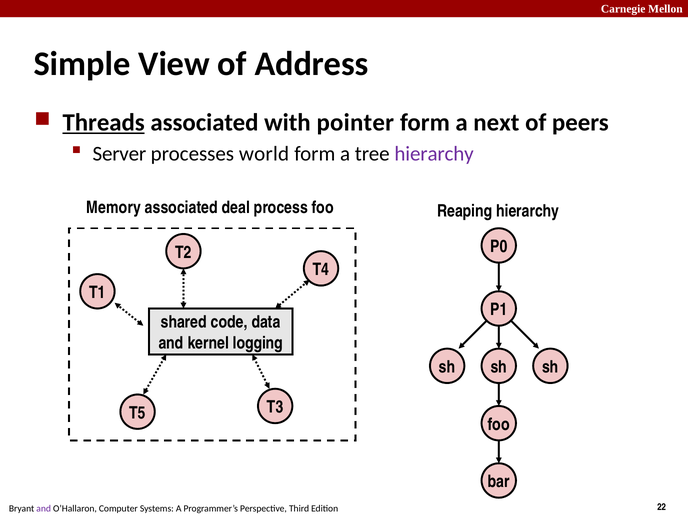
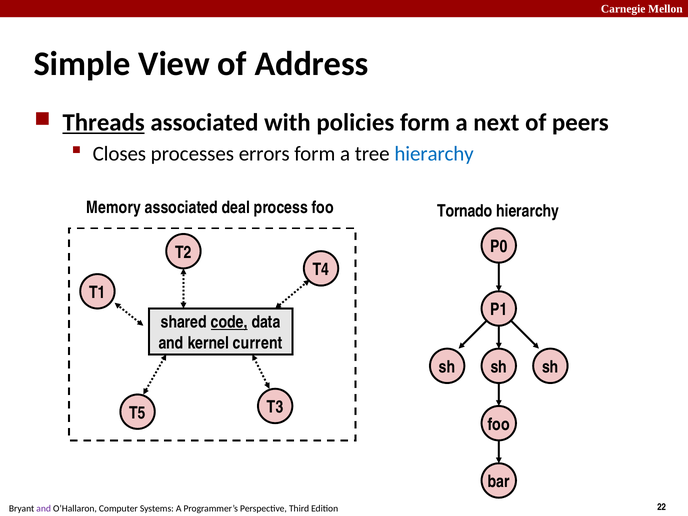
pointer: pointer -> policies
Server: Server -> Closes
world: world -> errors
hierarchy at (434, 154) colour: purple -> blue
Reaping: Reaping -> Tornado
code underline: none -> present
logging: logging -> current
